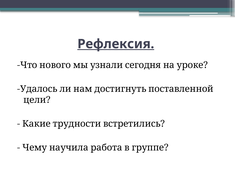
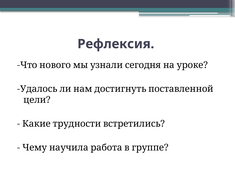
Рефлексия underline: present -> none
